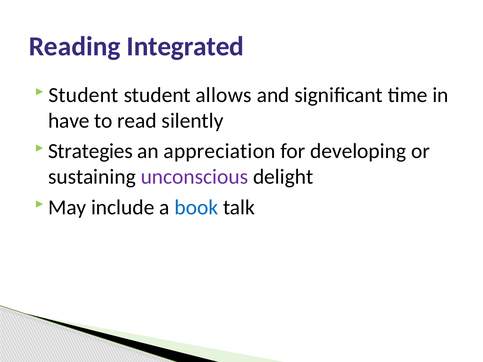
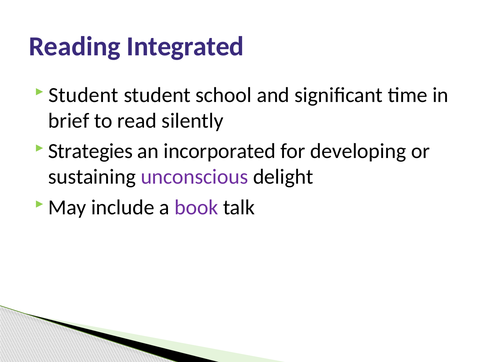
allows: allows -> school
have: have -> brief
appreciation: appreciation -> incorporated
book colour: blue -> purple
